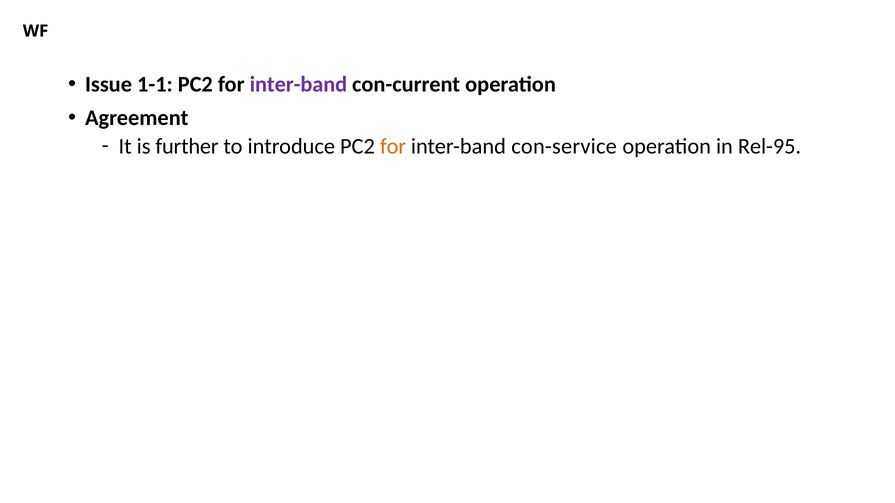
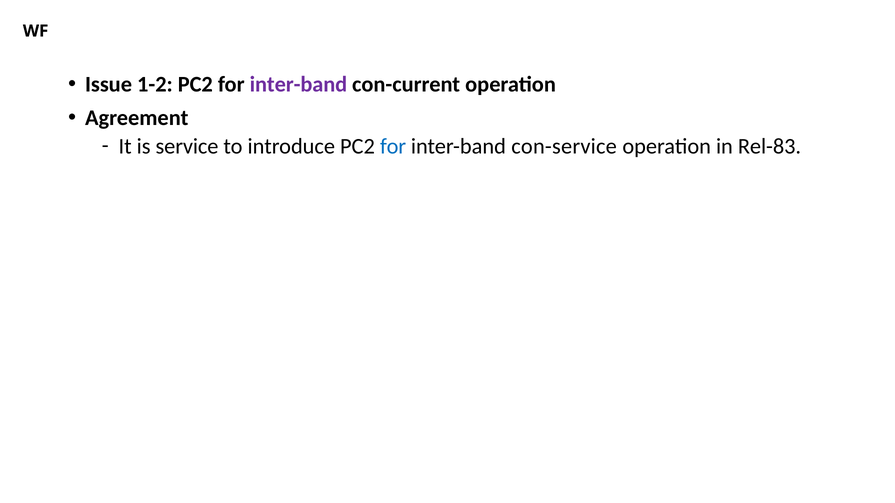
1-1: 1-1 -> 1-2
further: further -> service
for at (393, 147) colour: orange -> blue
Rel-95: Rel-95 -> Rel-83
